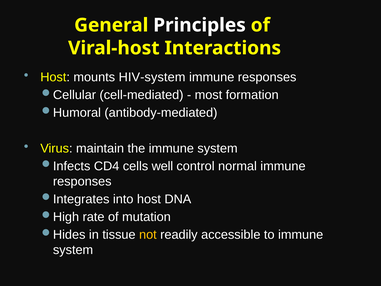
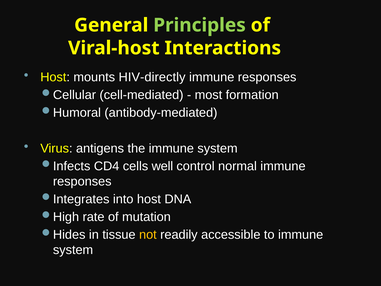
Principles colour: white -> light green
HIV-system: HIV-system -> HIV-directly
maintain: maintain -> antigens
